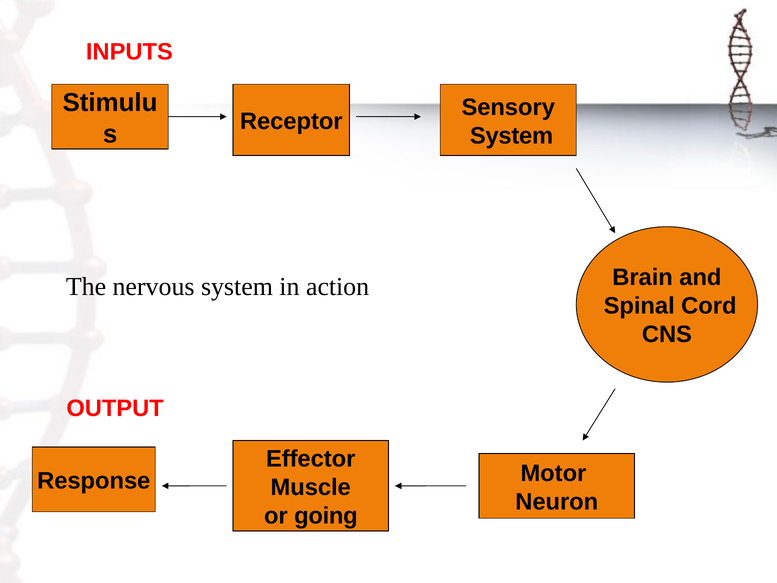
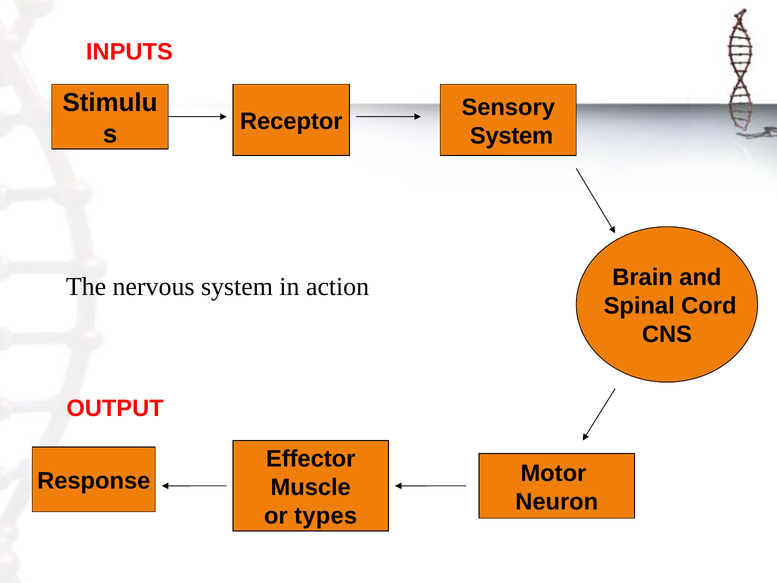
going: going -> types
